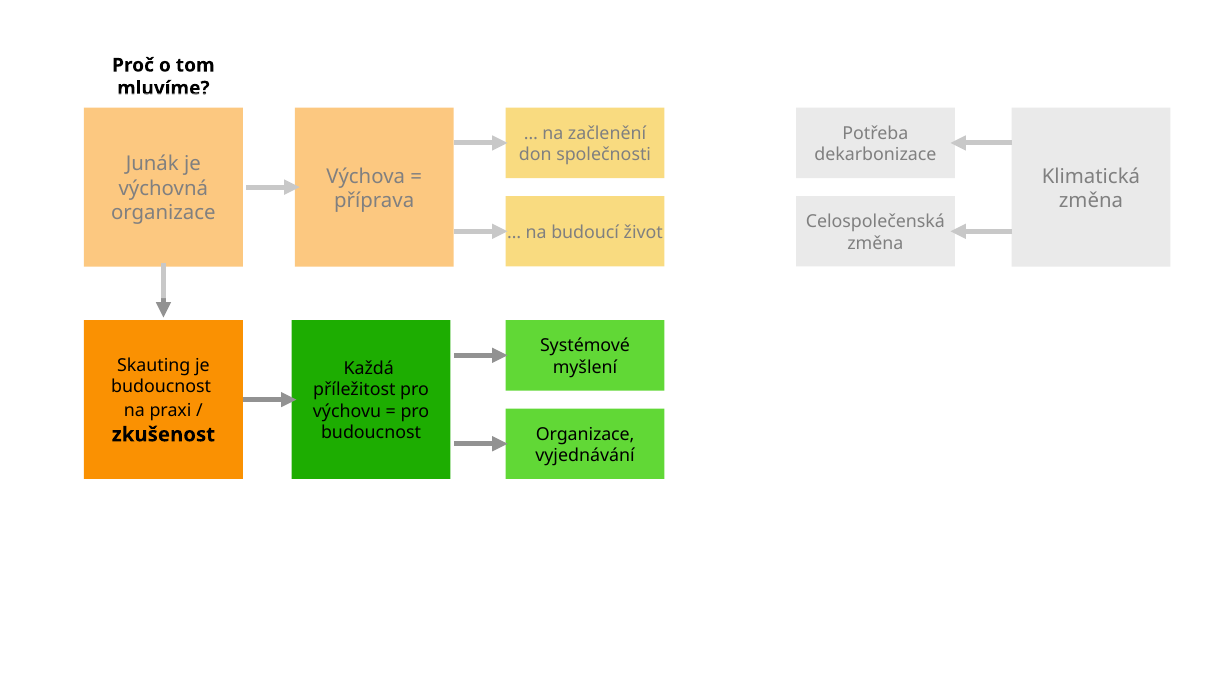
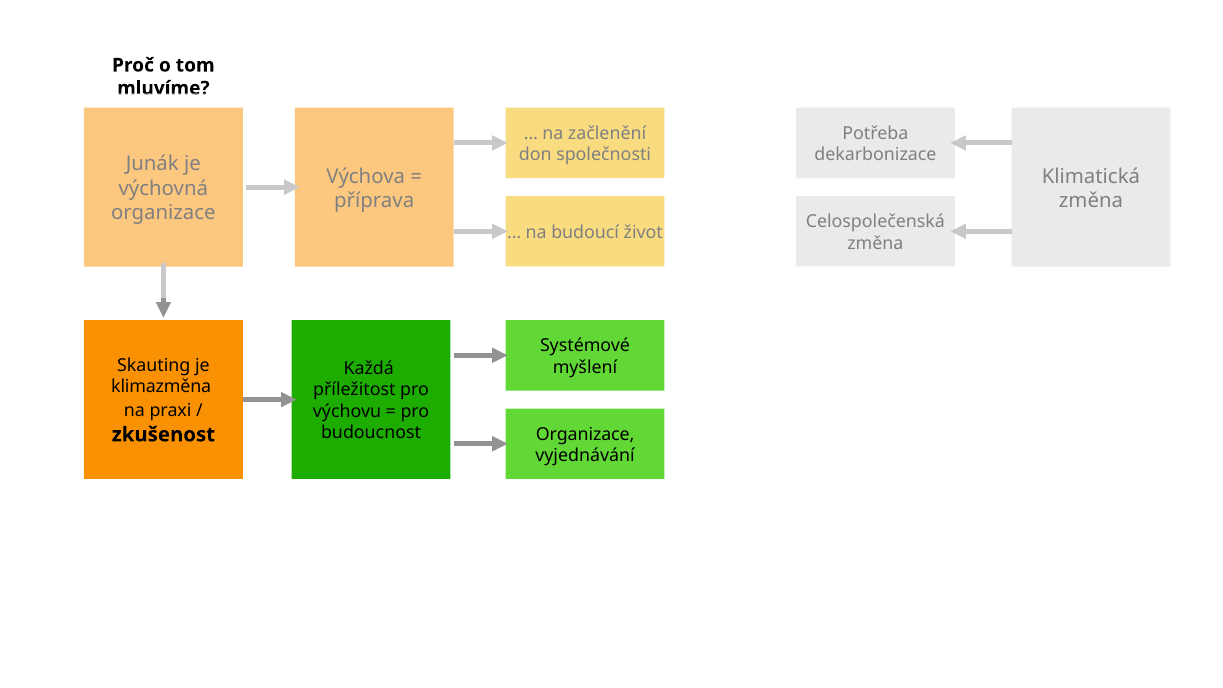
budoucnost at (161, 387): budoucnost -> klimazměna
